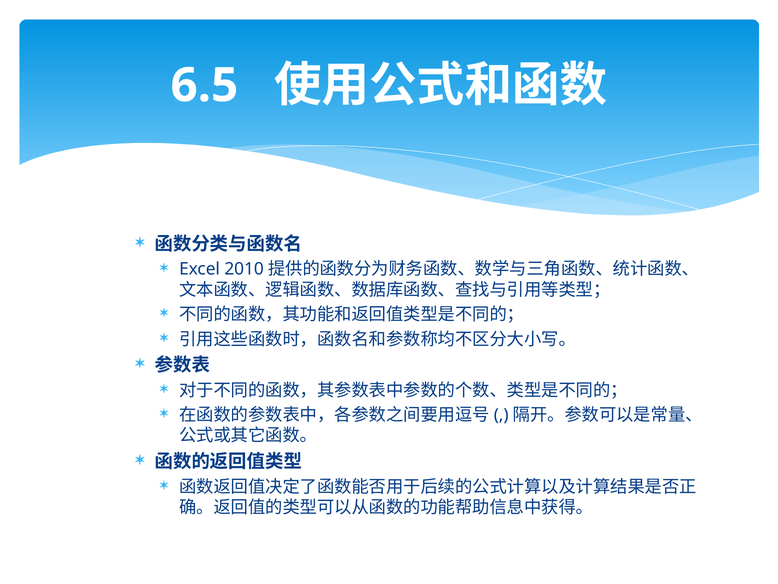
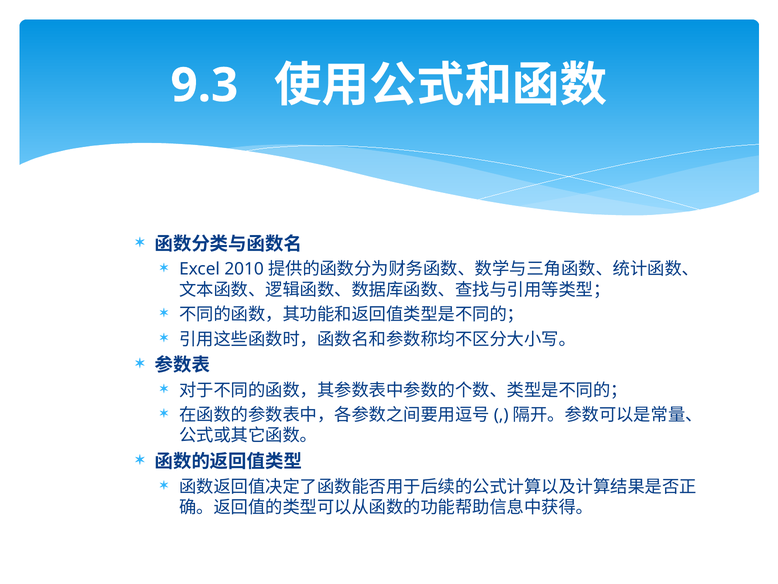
6.5: 6.5 -> 9.3
